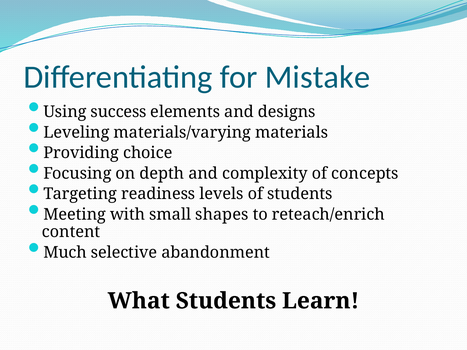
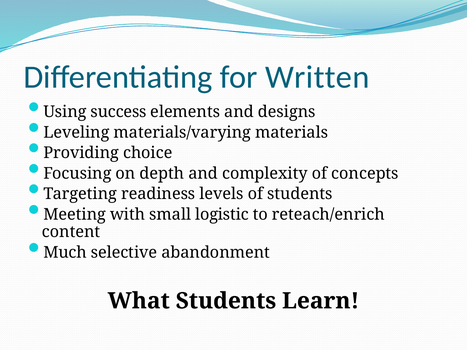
Mistake: Mistake -> Written
shapes: shapes -> logistic
